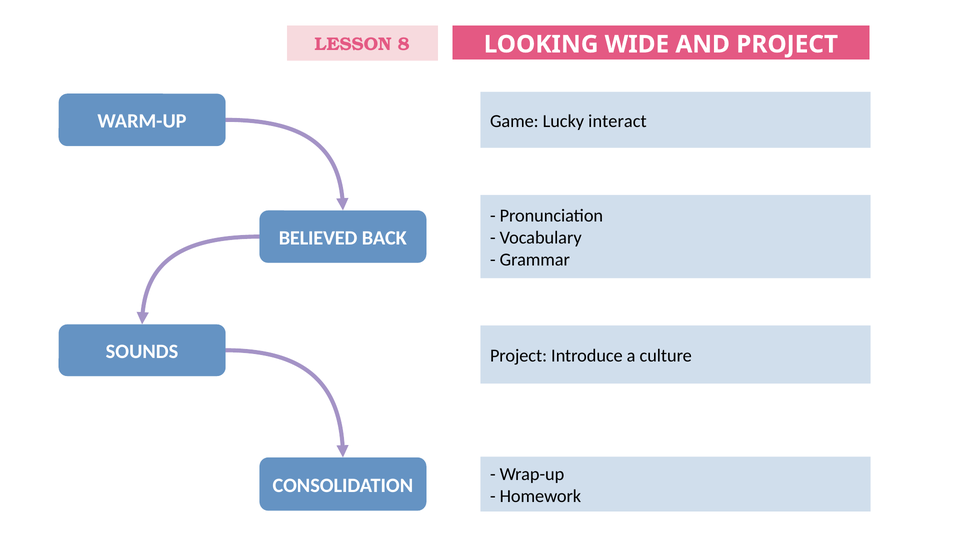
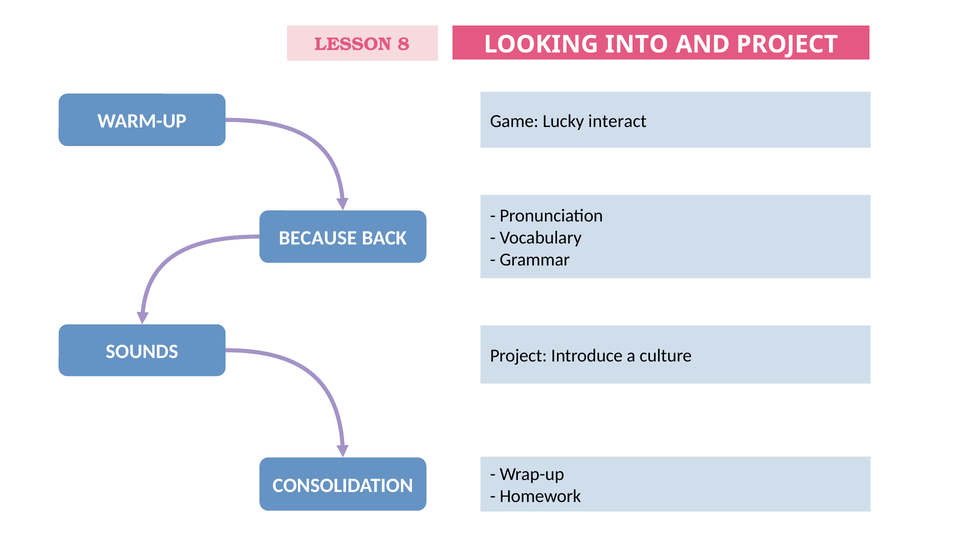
WIDE: WIDE -> INTO
BELIEVED: BELIEVED -> BECAUSE
